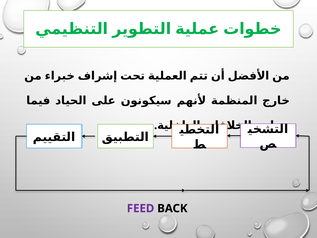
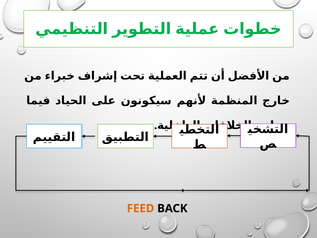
FEED colour: purple -> orange
